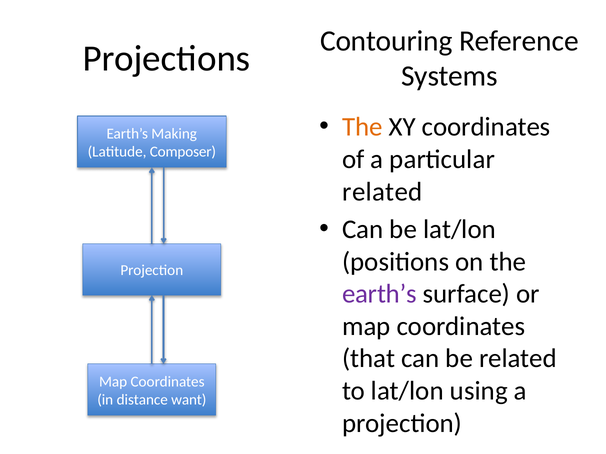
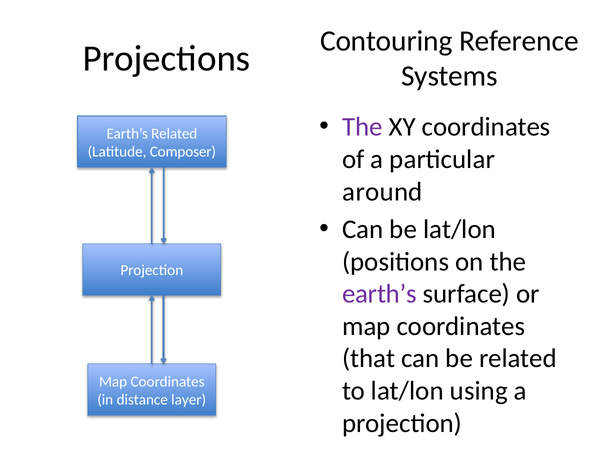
The at (362, 127) colour: orange -> purple
Earth’s Making: Making -> Related
related at (382, 192): related -> around
want: want -> layer
